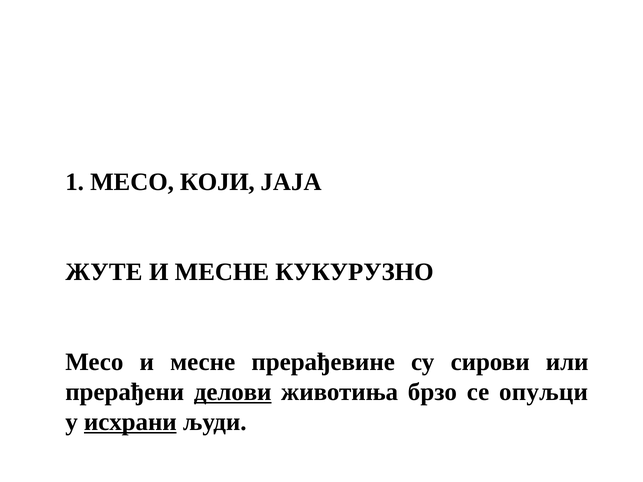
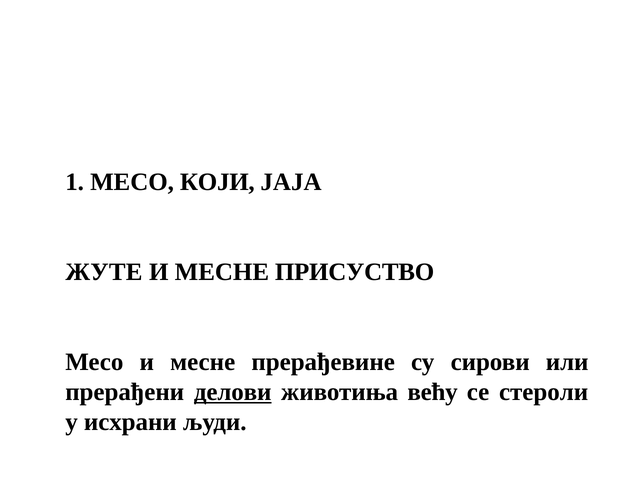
КУКУРУЗНО: КУКУРУЗНО -> ПРИСУСТВО
брзо: брзо -> већу
опуљци: опуљци -> стероли
исхрани underline: present -> none
